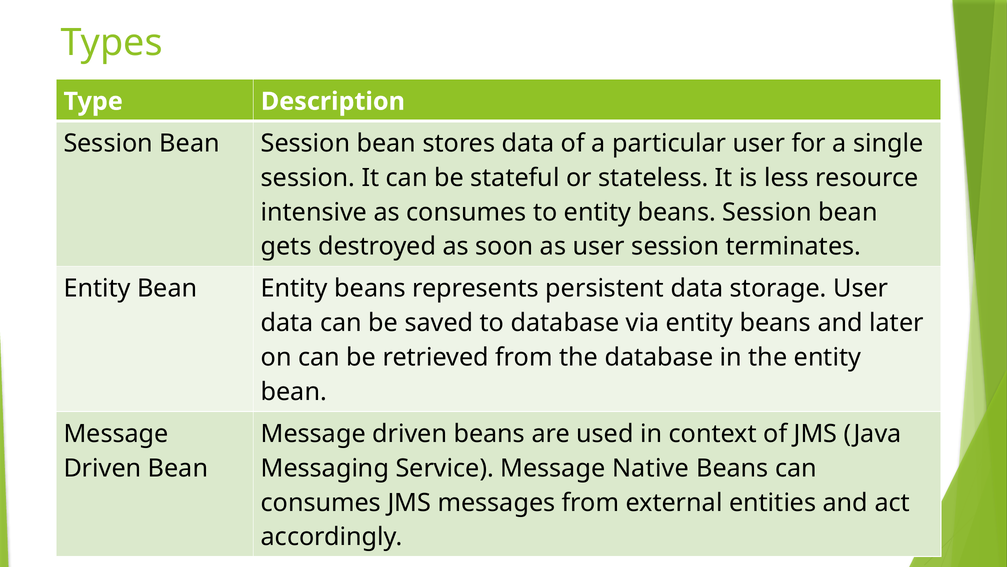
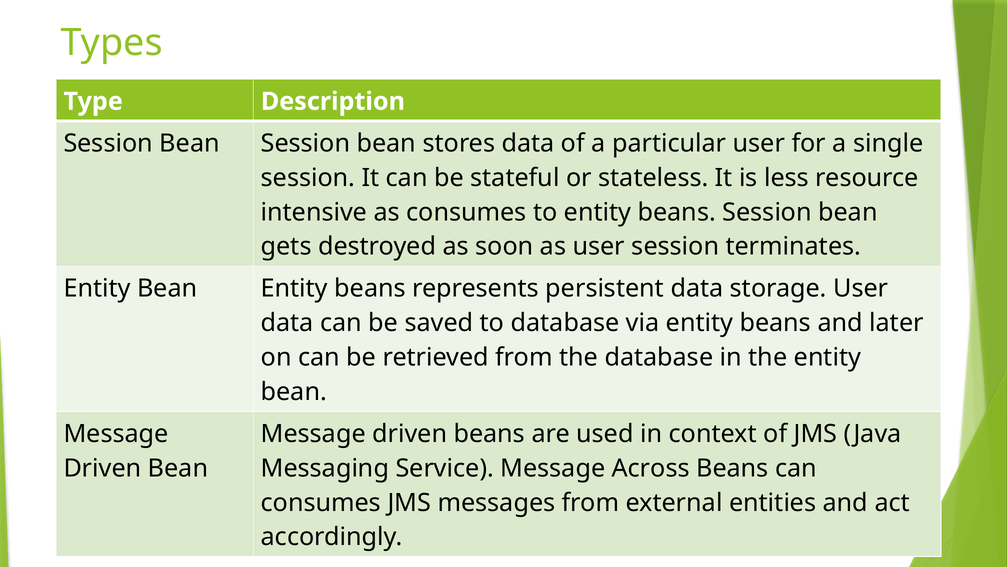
Native: Native -> Across
